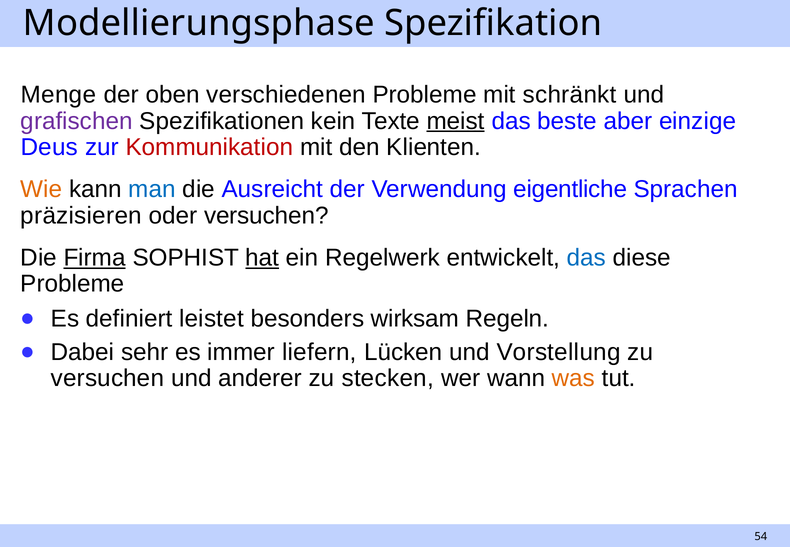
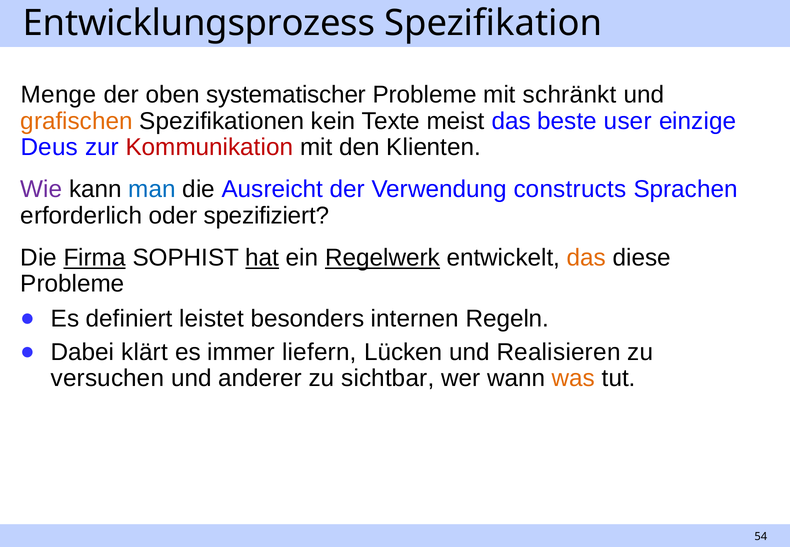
Modellierungsphase: Modellierungsphase -> Entwicklungsprozess
verschiedenen: verschiedenen -> systematischer
grafischen colour: purple -> orange
meist underline: present -> none
aber: aber -> user
Wie colour: orange -> purple
eigentliche: eigentliche -> constructs
präzisieren: präzisieren -> erforderlich
oder versuchen: versuchen -> spezifiziert
Regelwerk underline: none -> present
das at (586, 258) colour: blue -> orange
wirksam: wirksam -> internen
sehr: sehr -> klärt
Vorstellung: Vorstellung -> Realisieren
stecken: stecken -> sichtbar
